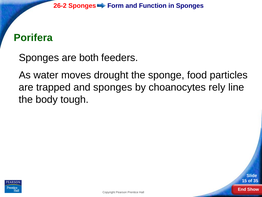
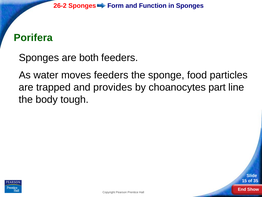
moves drought: drought -> feeders
and sponges: sponges -> provides
rely: rely -> part
